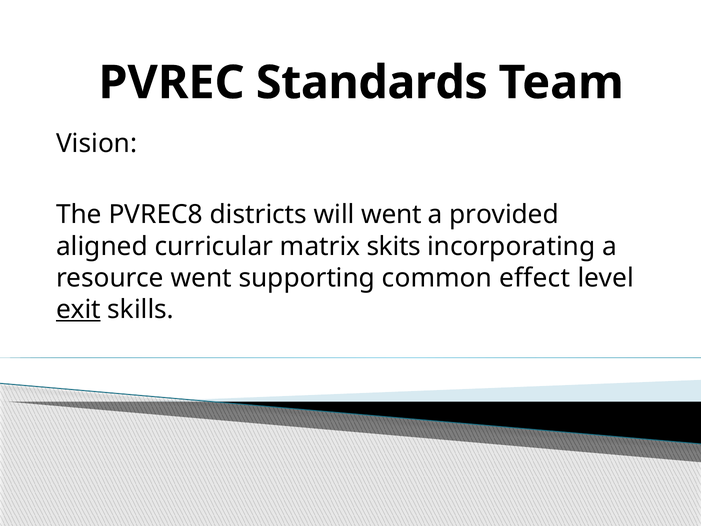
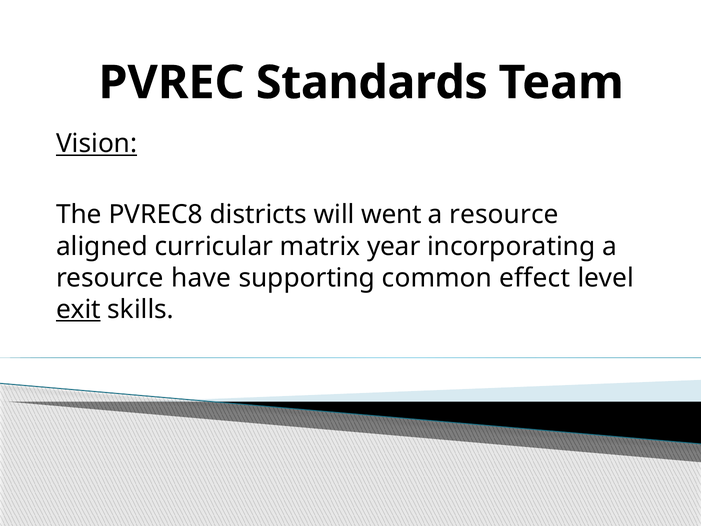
Vision underline: none -> present
provided at (504, 215): provided -> resource
skits: skits -> year
resource went: went -> have
